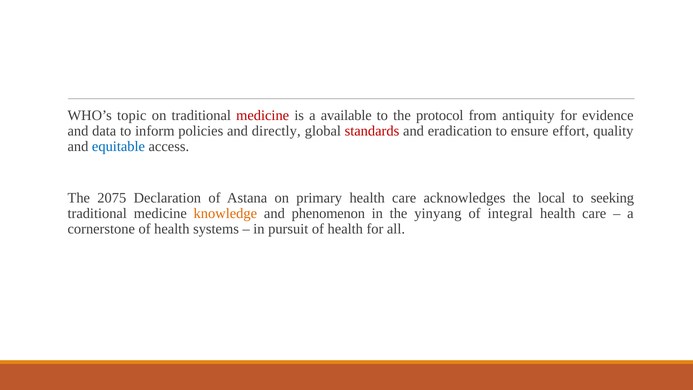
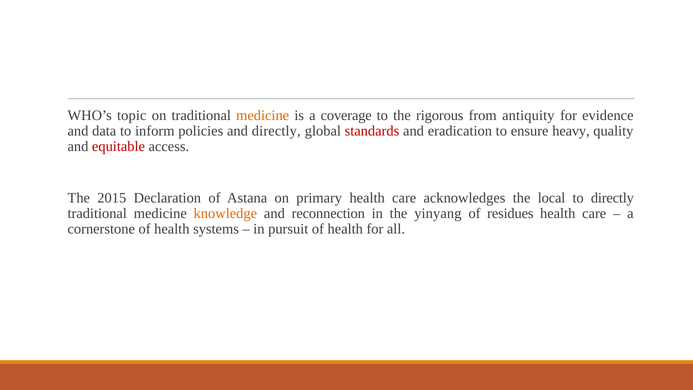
medicine at (263, 115) colour: red -> orange
available: available -> coverage
protocol: protocol -> rigorous
effort: effort -> heavy
equitable colour: blue -> red
2075: 2075 -> 2015
to seeking: seeking -> directly
phenomenon: phenomenon -> reconnection
integral: integral -> residues
